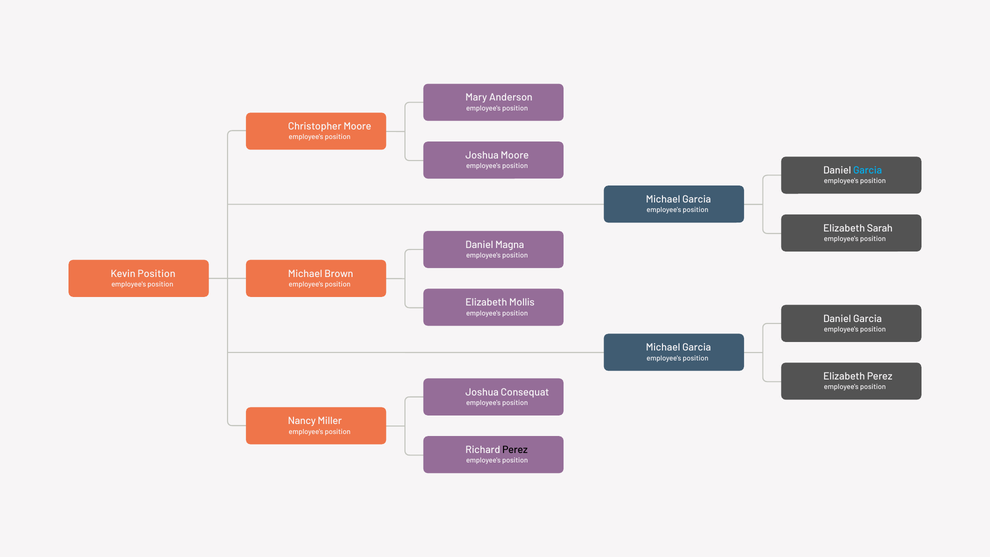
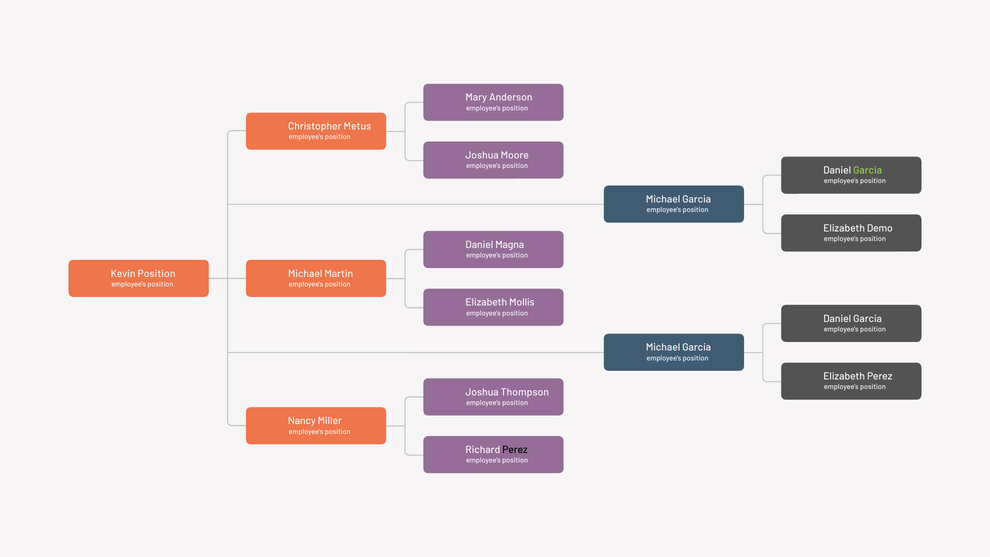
Christopher Moore: Moore -> Metus
Garcia at (868, 170) colour: light blue -> light green
Sarah: Sarah -> Demo
Brown: Brown -> Martin
Consequat: Consequat -> Thompson
